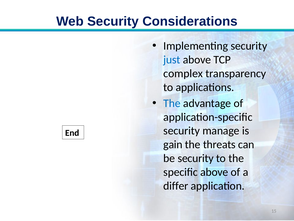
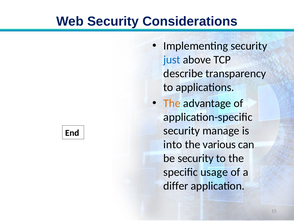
complex: complex -> describe
The at (172, 103) colour: blue -> orange
gain: gain -> into
threats: threats -> various
specific above: above -> usage
